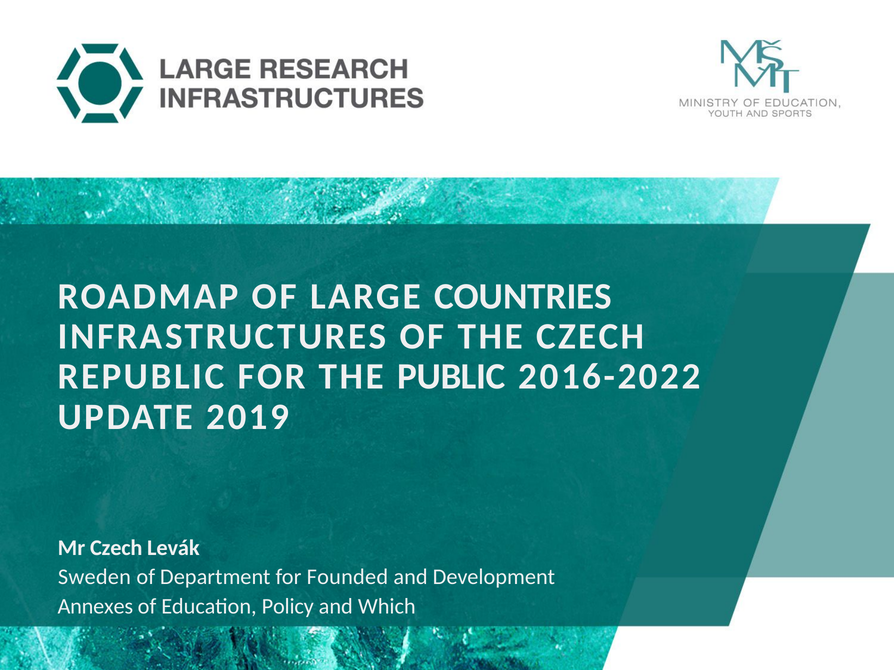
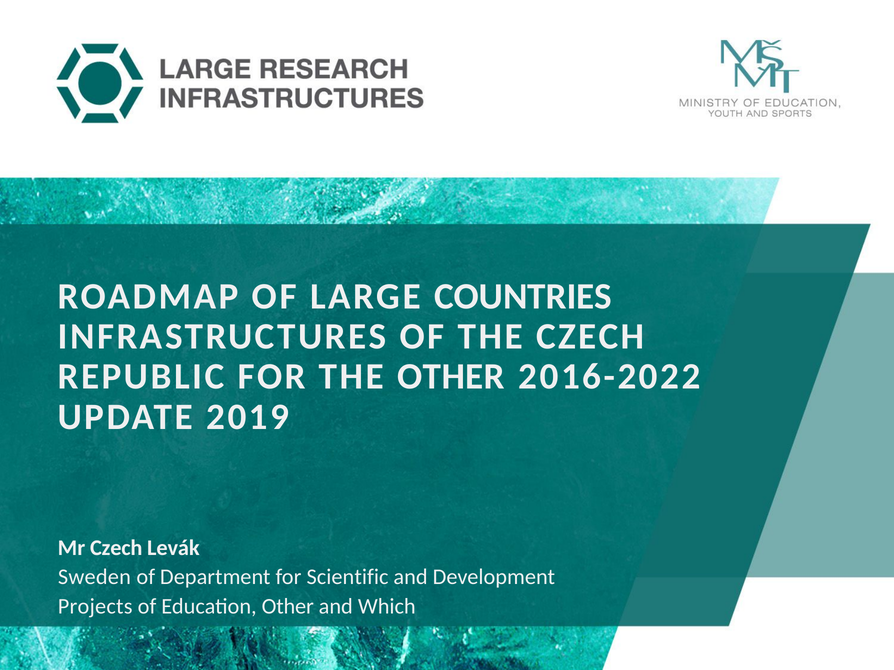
THE PUBLIC: PUBLIC -> OTHER
Founded: Founded -> Scientific
Annexes: Annexes -> Projects
Education Policy: Policy -> Other
